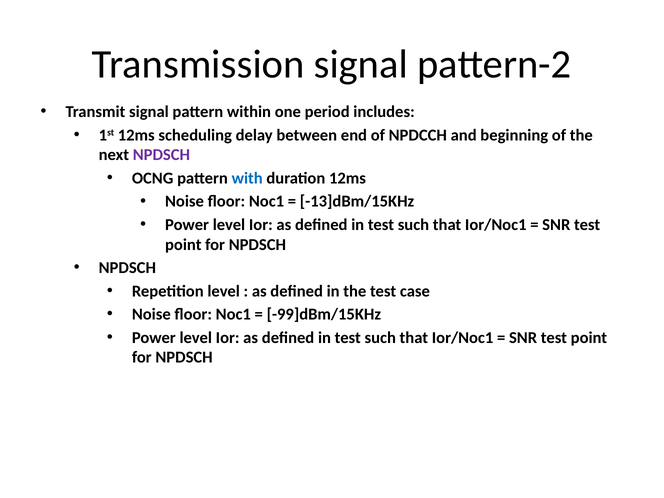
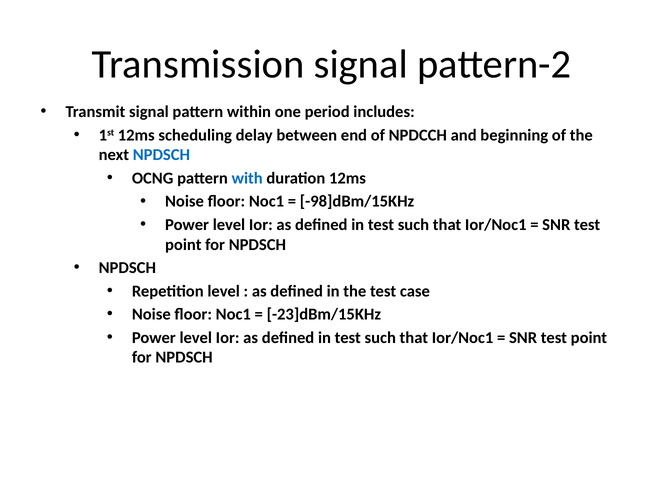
NPDSCH at (161, 155) colour: purple -> blue
-13]dBm/15KHz: -13]dBm/15KHz -> -98]dBm/15KHz
-99]dBm/15KHz: -99]dBm/15KHz -> -23]dBm/15KHz
